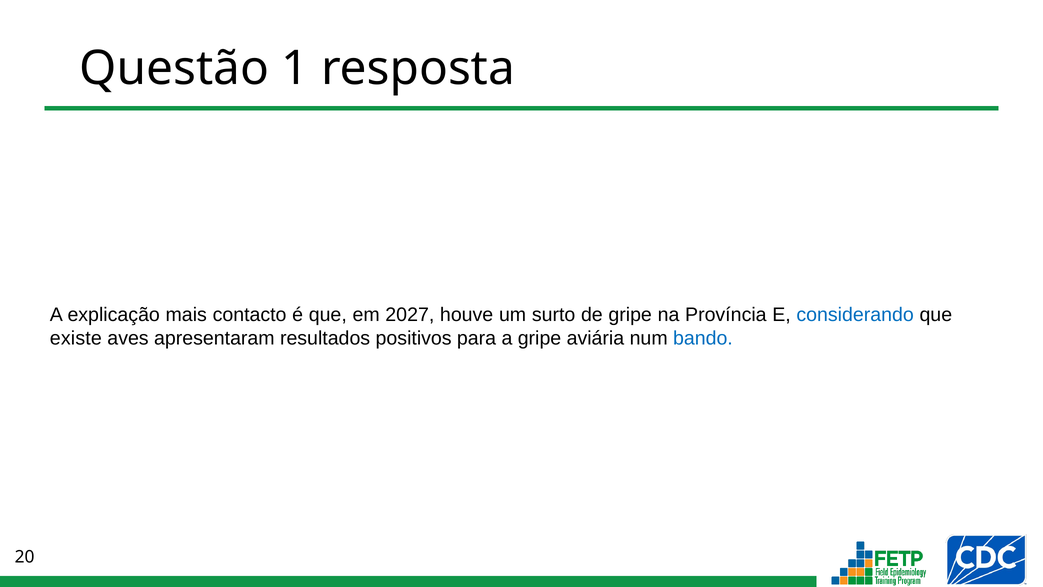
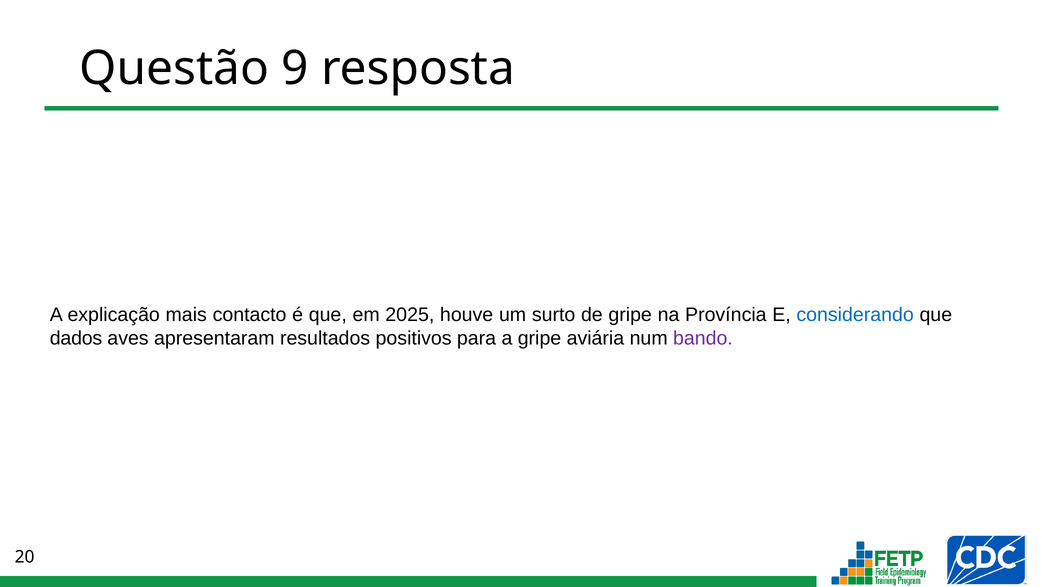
1: 1 -> 9
2027: 2027 -> 2025
existe: existe -> dados
bando colour: blue -> purple
